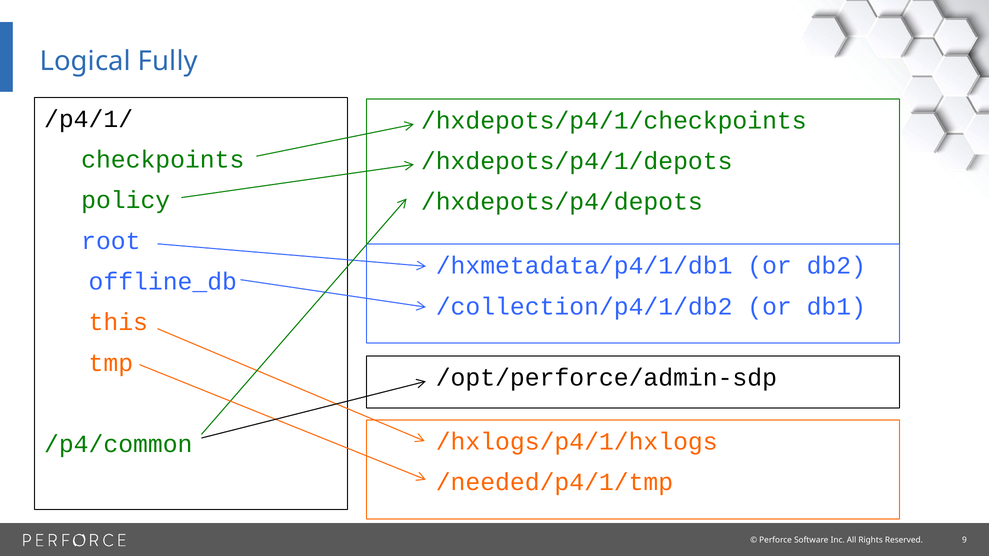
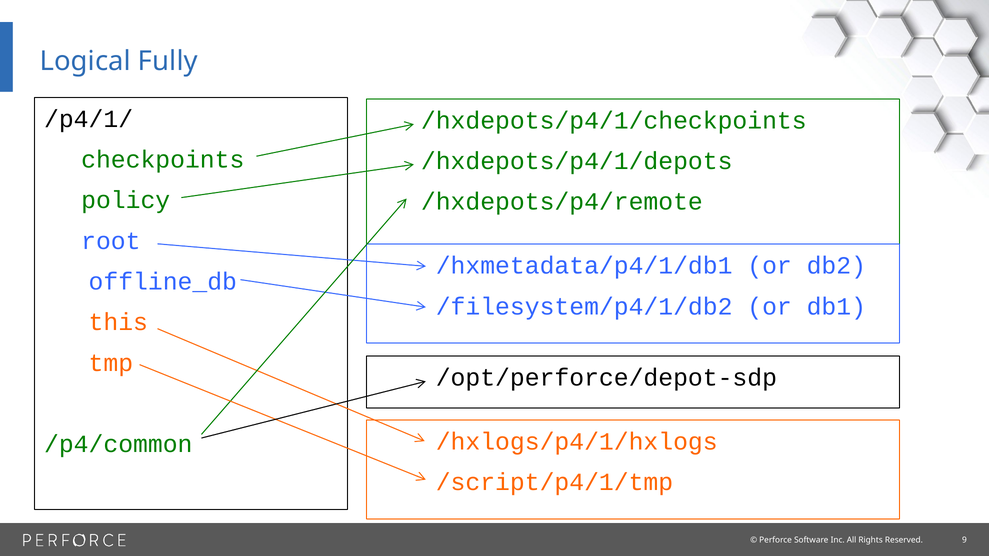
/hxdepots/p4/depots: /hxdepots/p4/depots -> /hxdepots/p4/remote
/collection/p4/1/db2: /collection/p4/1/db2 -> /filesystem/p4/1/db2
/opt/perforce/admin-sdp: /opt/perforce/admin-sdp -> /opt/perforce/depot-sdp
/needed/p4/1/tmp: /needed/p4/1/tmp -> /script/p4/1/tmp
